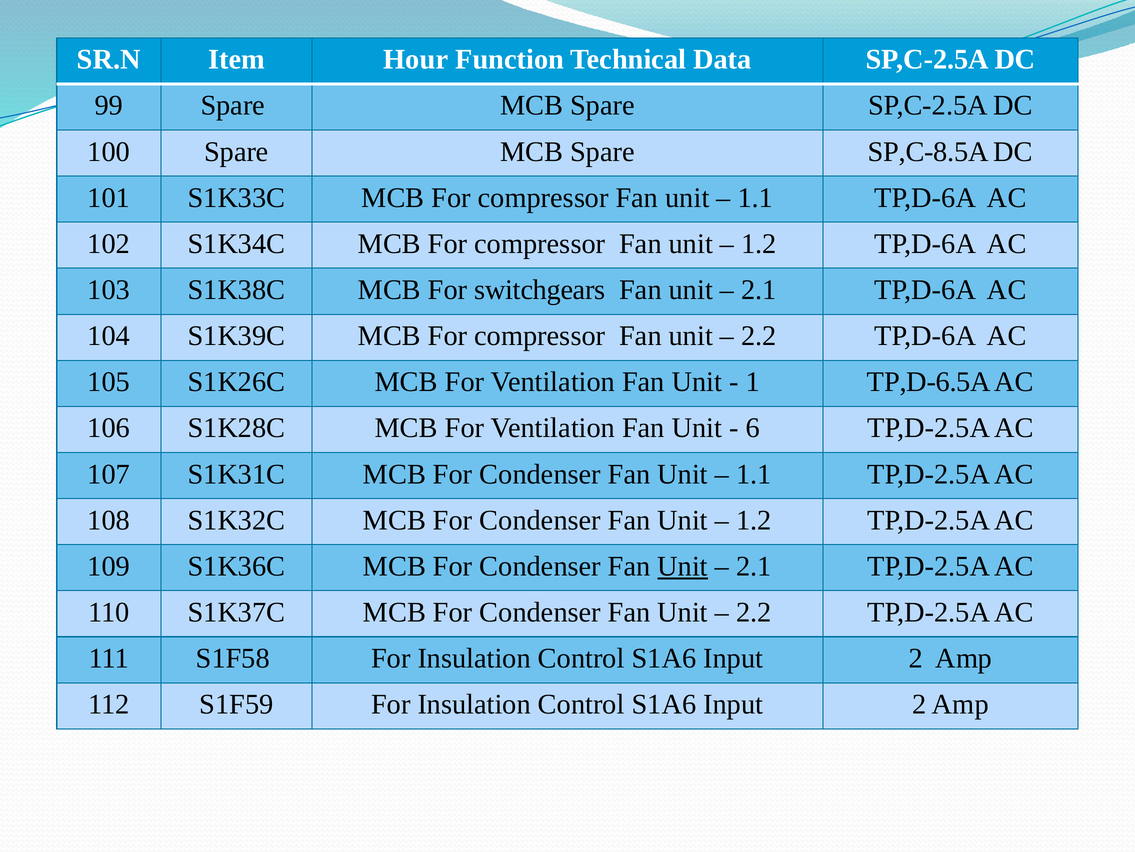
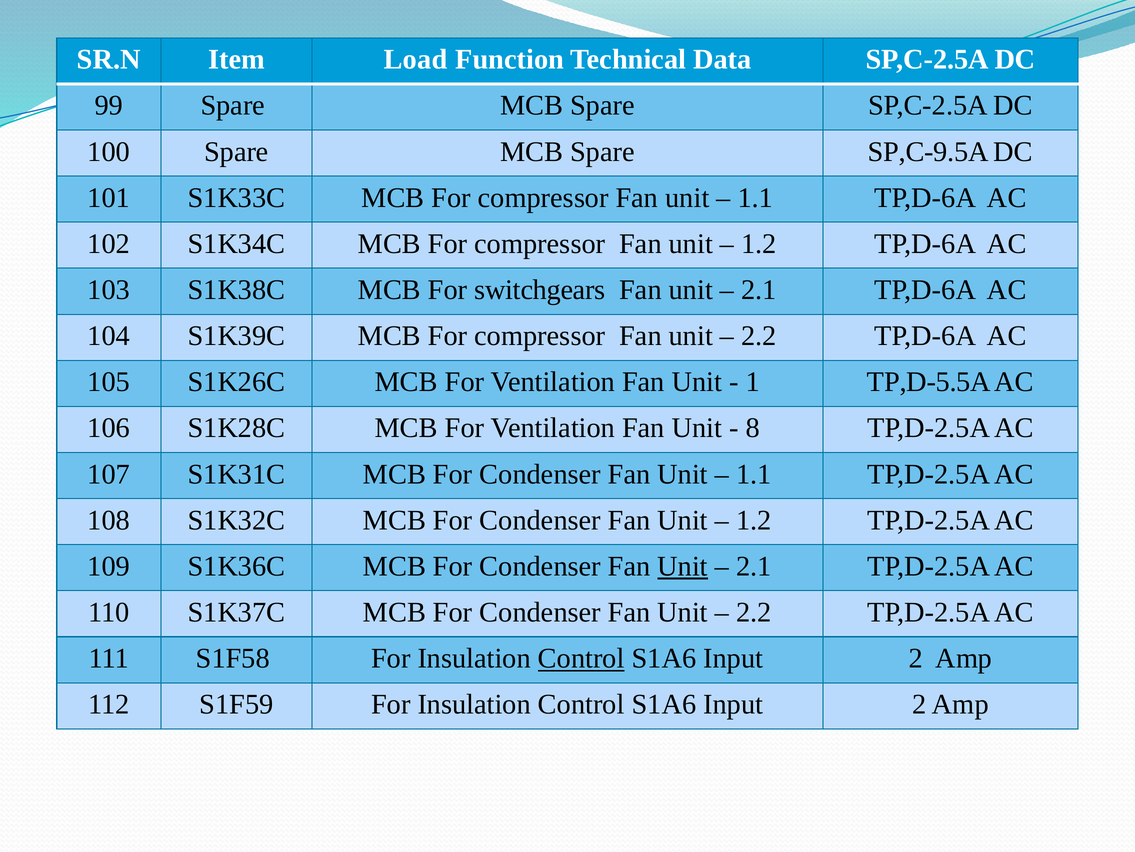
Hour: Hour -> Load
SP,C-8.5A: SP,C-8.5A -> SP,C-9.5A
TP,D-6.5A: TP,D-6.5A -> TP,D-5.5A
6: 6 -> 8
Control at (581, 658) underline: none -> present
